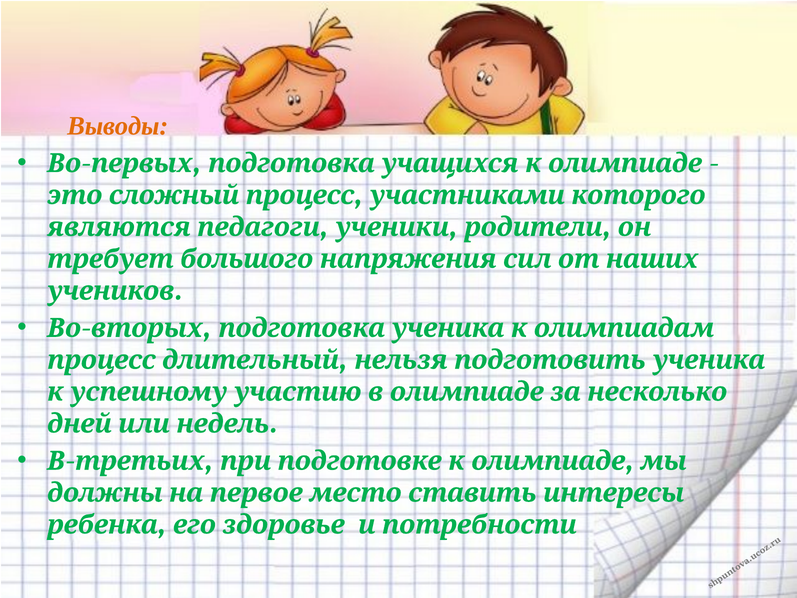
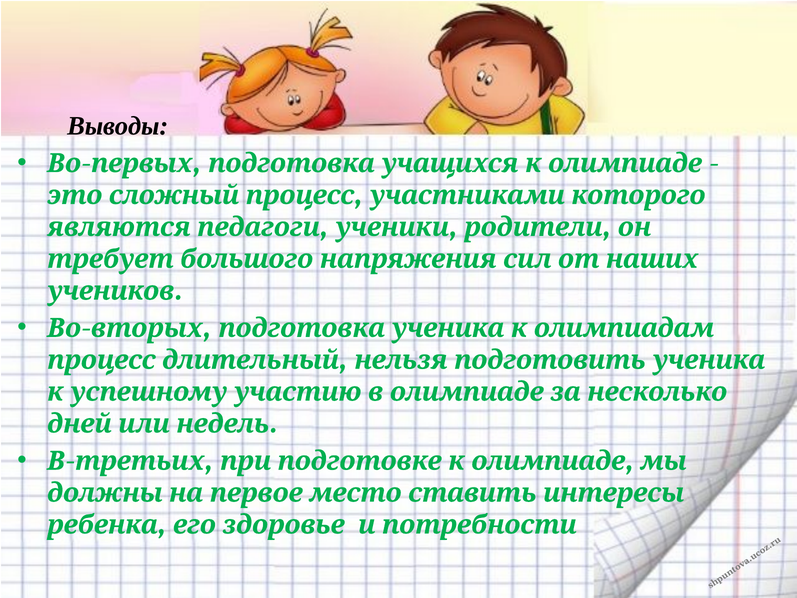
Выводы colour: orange -> black
